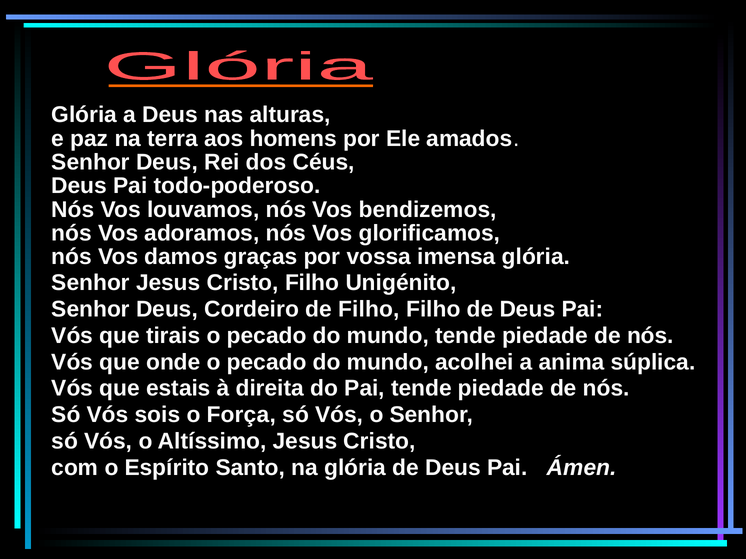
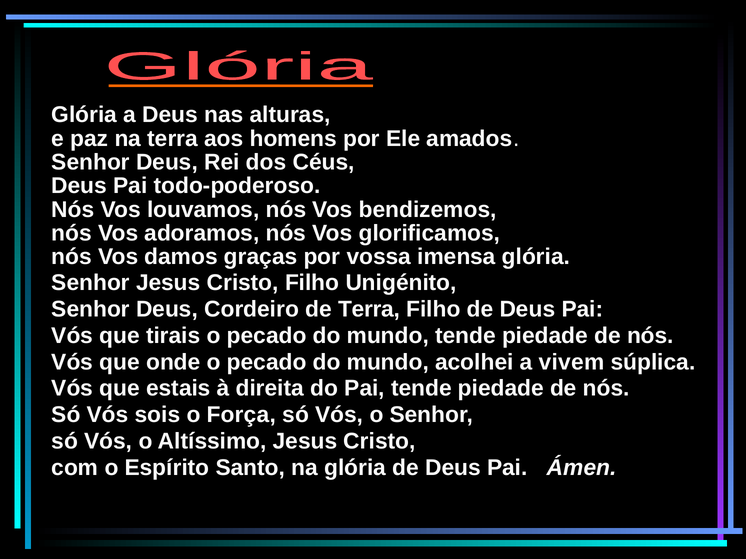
de Filho: Filho -> Terra
anima: anima -> vivem
